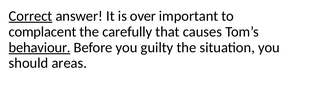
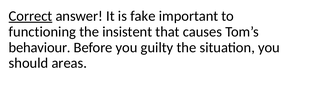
over: over -> fake
complacent: complacent -> functioning
carefully: carefully -> insistent
behaviour underline: present -> none
